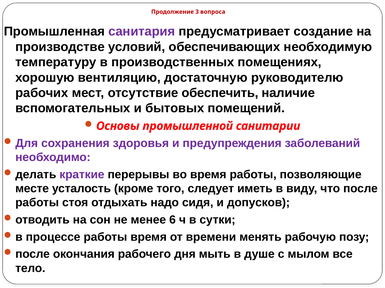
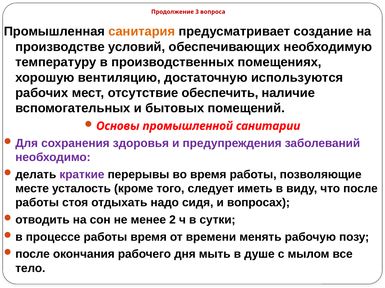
санитария colour: purple -> orange
руководителю: руководителю -> используются
допусков: допусков -> вопросах
6: 6 -> 2
